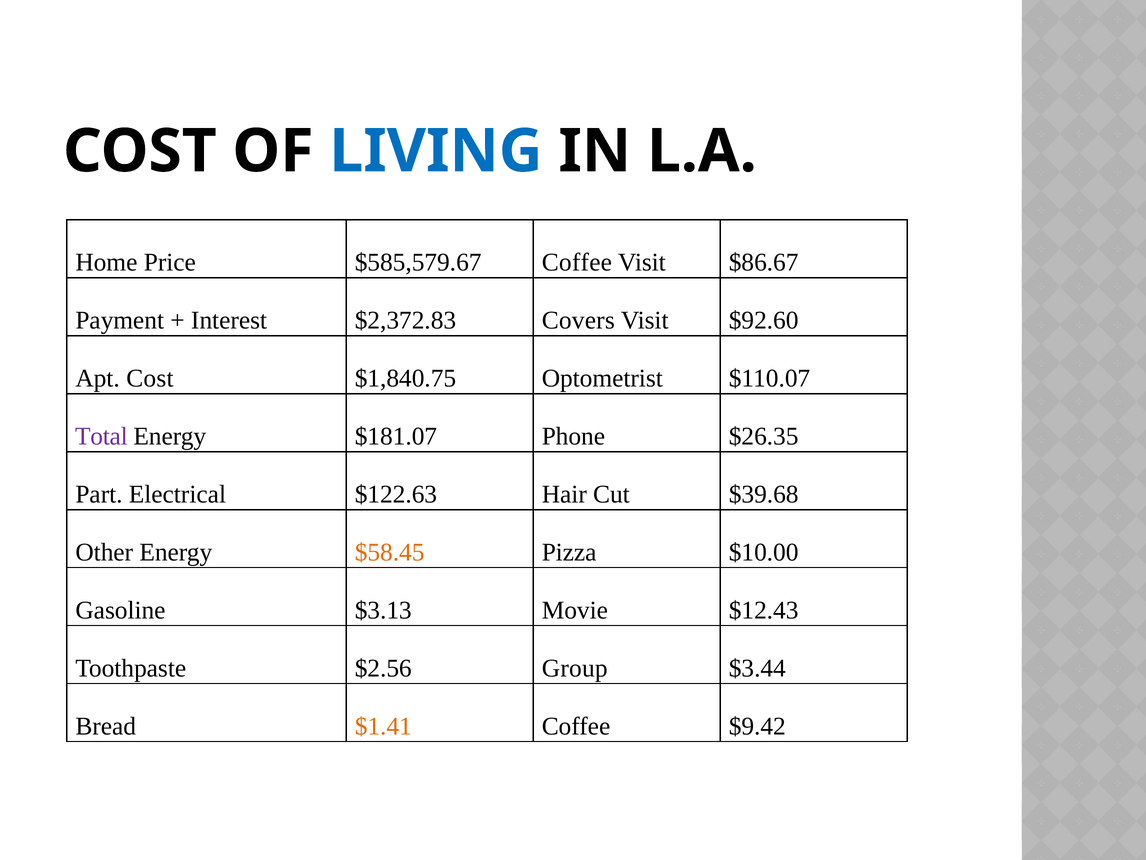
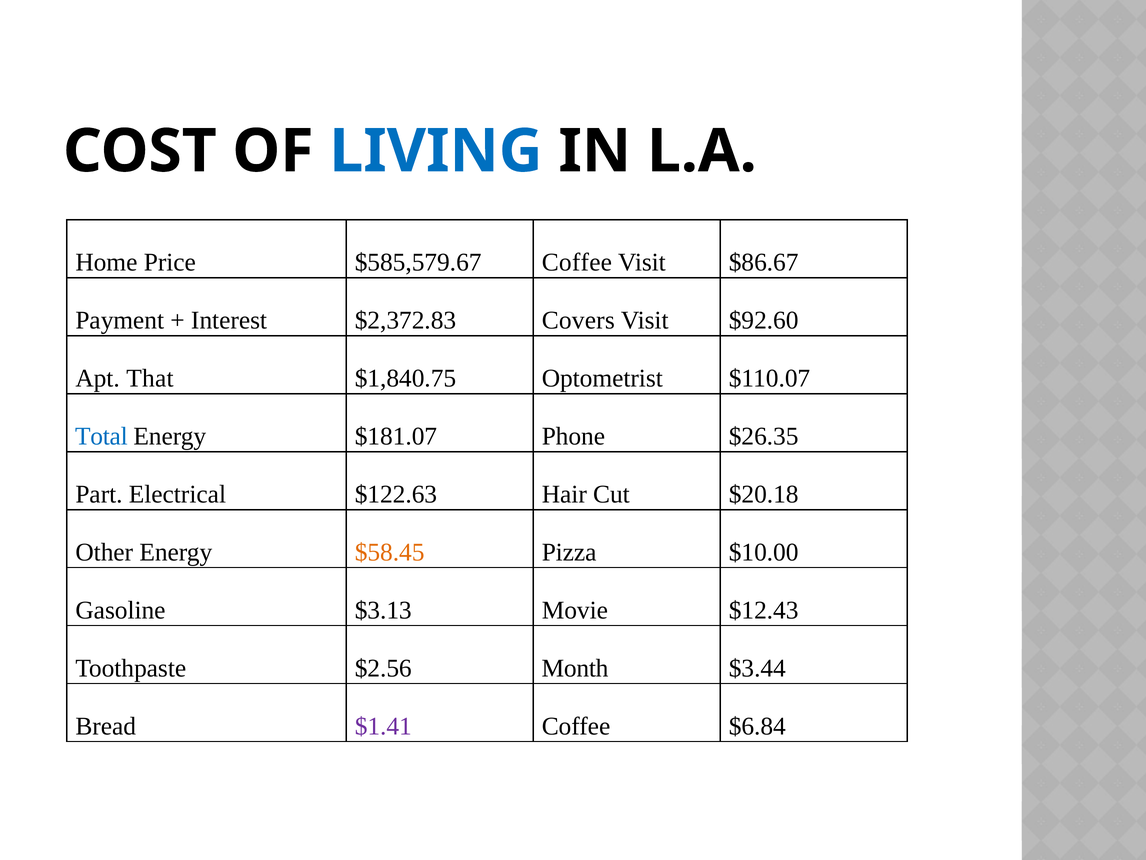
Apt Cost: Cost -> That
Total colour: purple -> blue
$39.68: $39.68 -> $20.18
Group: Group -> Month
$1.41 colour: orange -> purple
$9.42: $9.42 -> $6.84
